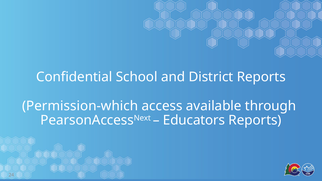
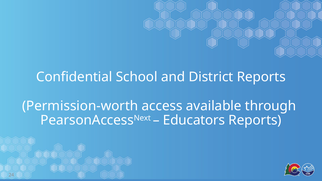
Permission-which: Permission-which -> Permission-worth
